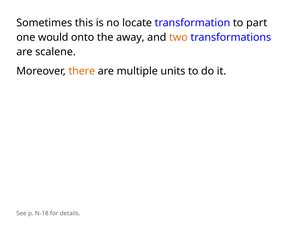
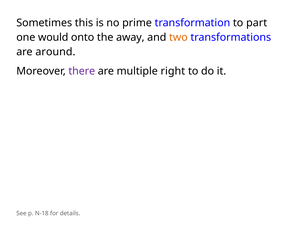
locate: locate -> prime
scalene: scalene -> around
there colour: orange -> purple
units: units -> right
